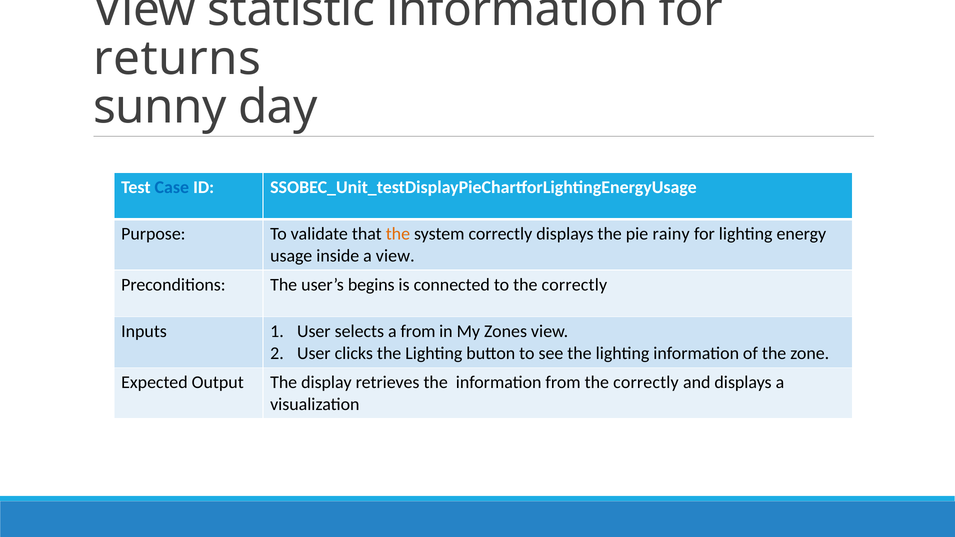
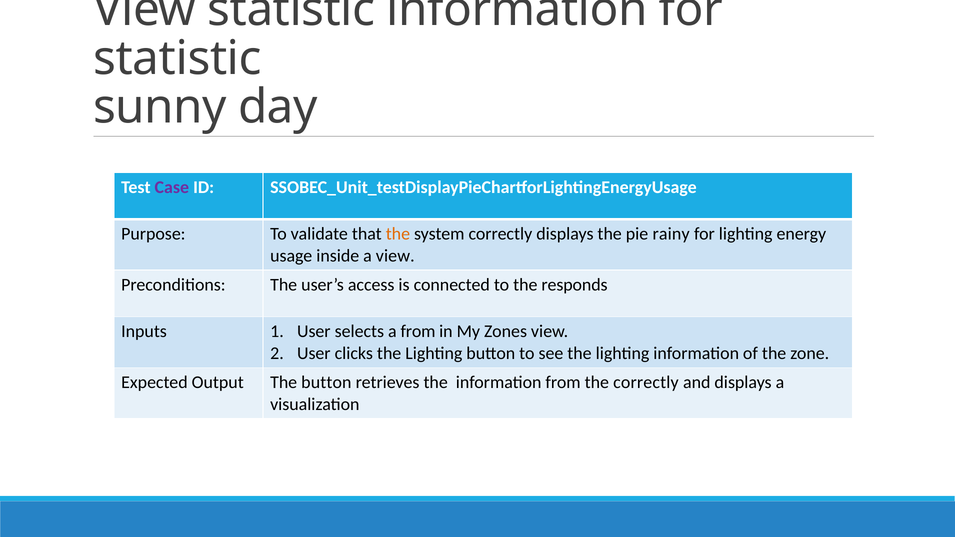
returns at (177, 58): returns -> statistic
Case colour: blue -> purple
begins: begins -> access
to the correctly: correctly -> responds
The display: display -> button
